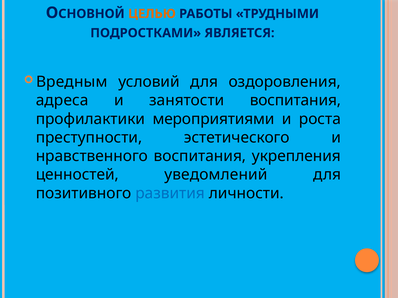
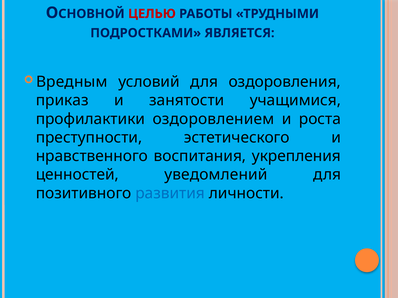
ЦЕЛЬЮ colour: orange -> red
адреса: адреса -> приказ
занятости воспитания: воспитания -> учащимися
мероприятиями: мероприятиями -> оздоровлением
